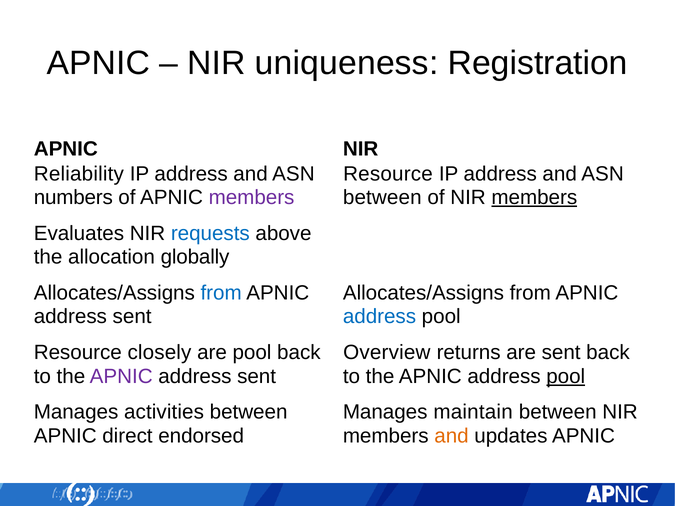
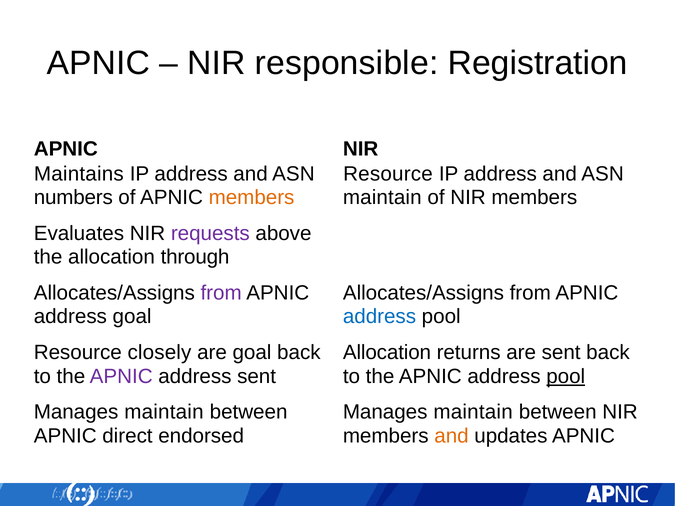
uniqueness: uniqueness -> responsible
Reliability: Reliability -> Maintains
members at (252, 198) colour: purple -> orange
between at (382, 198): between -> maintain
members at (534, 198) underline: present -> none
requests colour: blue -> purple
globally: globally -> through
from at (221, 293) colour: blue -> purple
sent at (132, 317): sent -> goal
are pool: pool -> goal
Overview at (387, 353): Overview -> Allocation
activities at (164, 412): activities -> maintain
